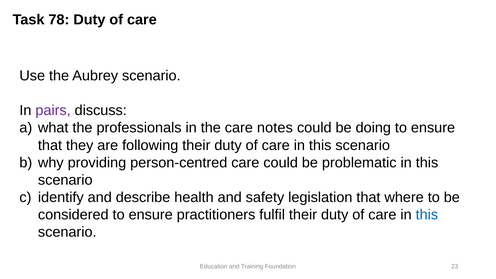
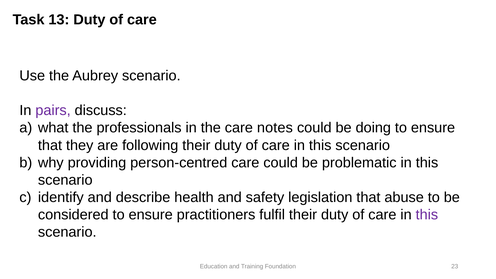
78: 78 -> 13
where: where -> abuse
this at (427, 215) colour: blue -> purple
